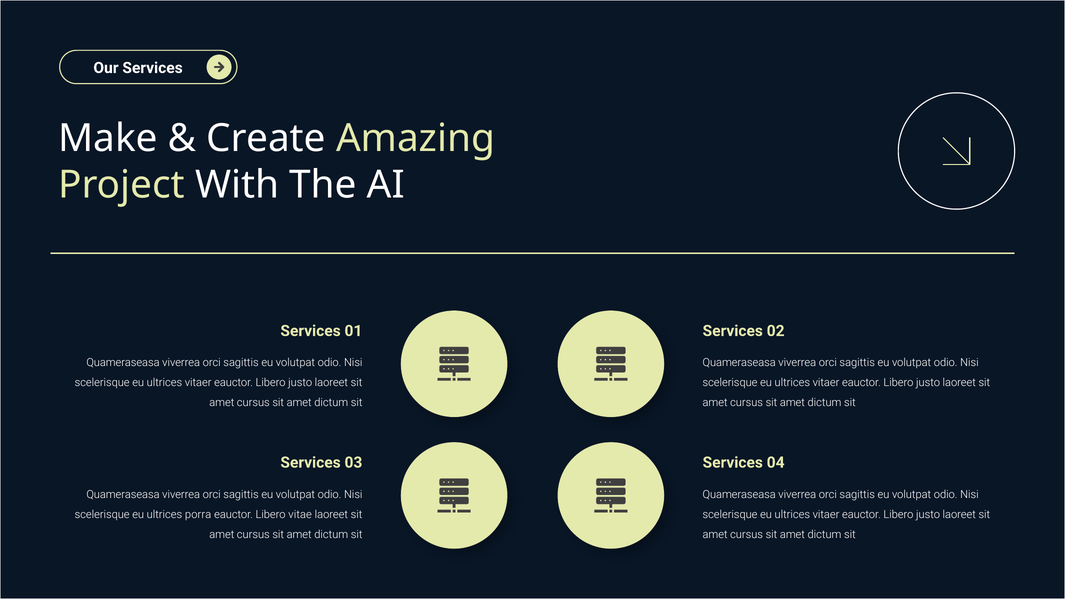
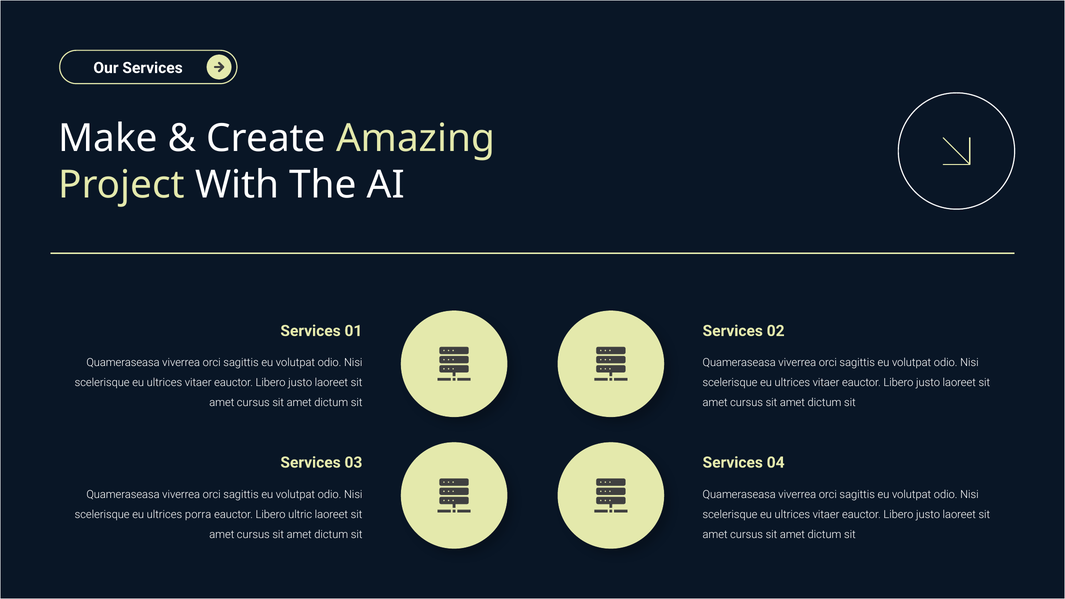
vitae: vitae -> ultric
